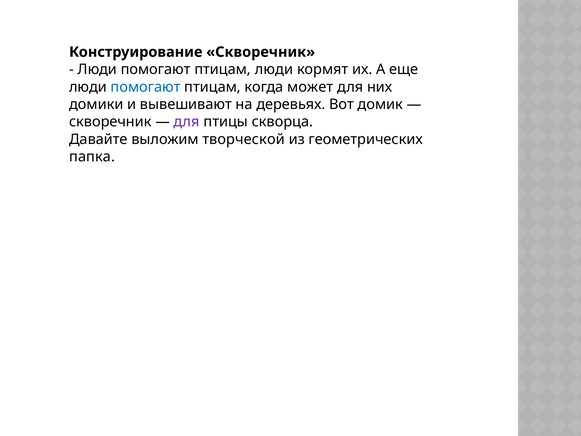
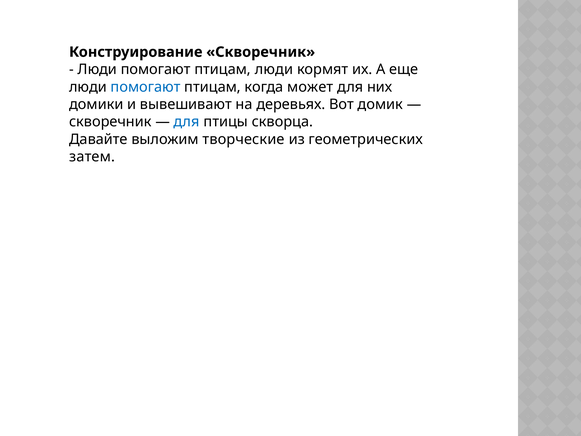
для at (187, 122) colour: purple -> blue
творческой: творческой -> творческие
папка: папка -> затем
